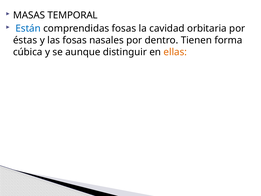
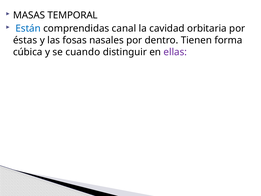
comprendidas fosas: fosas -> canal
aunque: aunque -> cuando
ellas colour: orange -> purple
